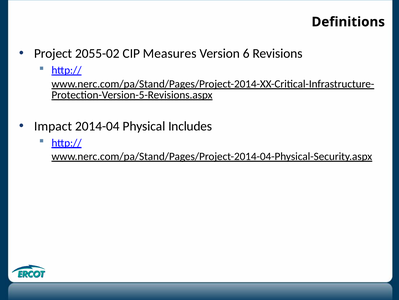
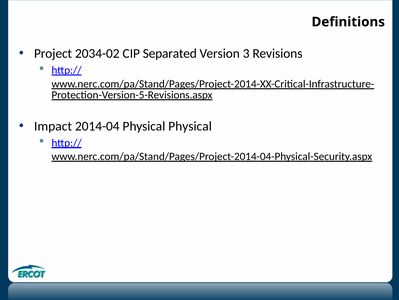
2055-02: 2055-02 -> 2034-02
Measures: Measures -> Separated
6: 6 -> 3
Physical Includes: Includes -> Physical
